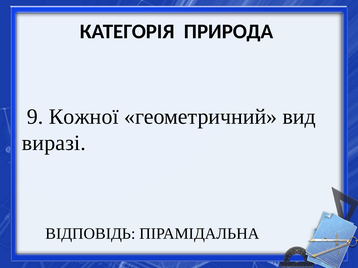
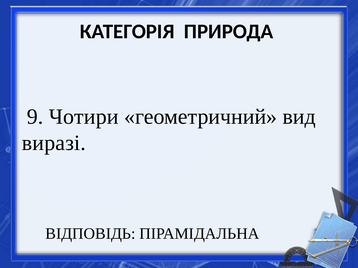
Кожної: Кожної -> Чотири
